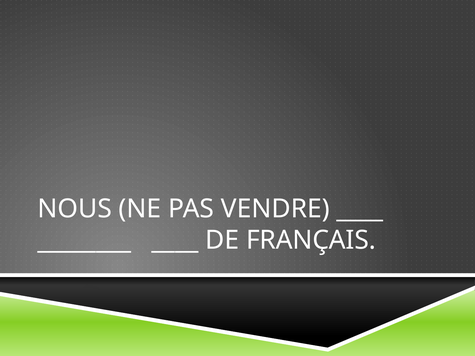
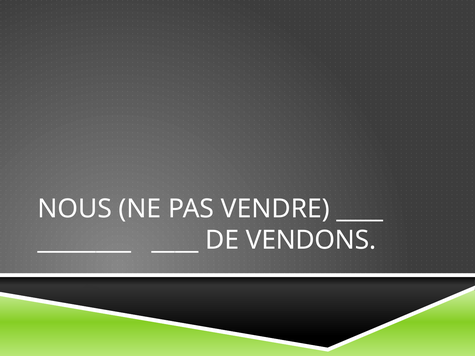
FRANÇAIS: FRANÇAIS -> VENDONS
